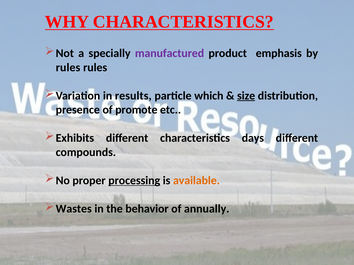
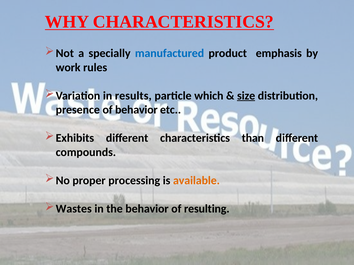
manufactured colour: purple -> blue
rules at (68, 67): rules -> work
of promote: promote -> behavior
days: days -> than
processing underline: present -> none
annually: annually -> resulting
